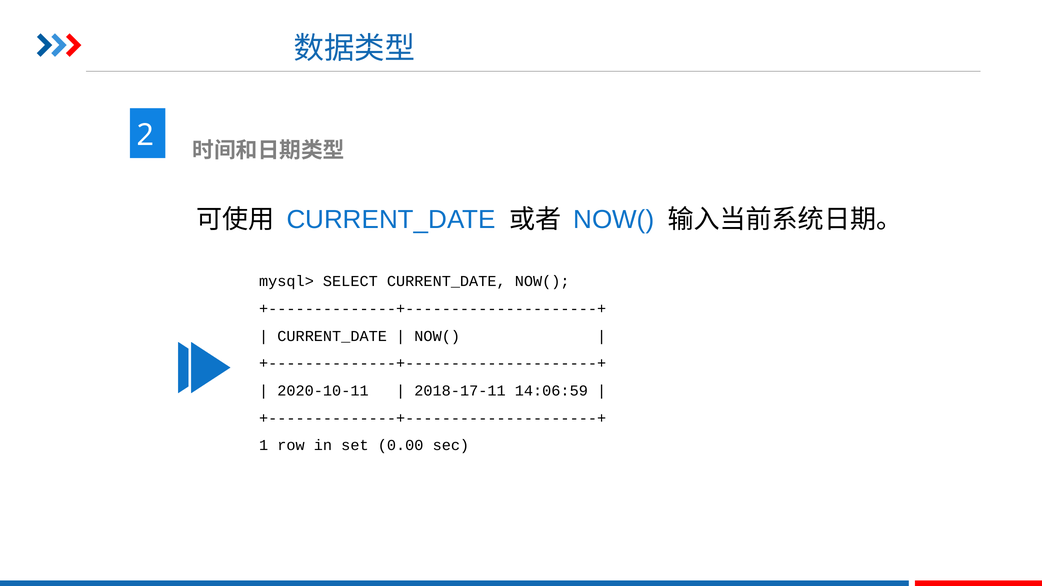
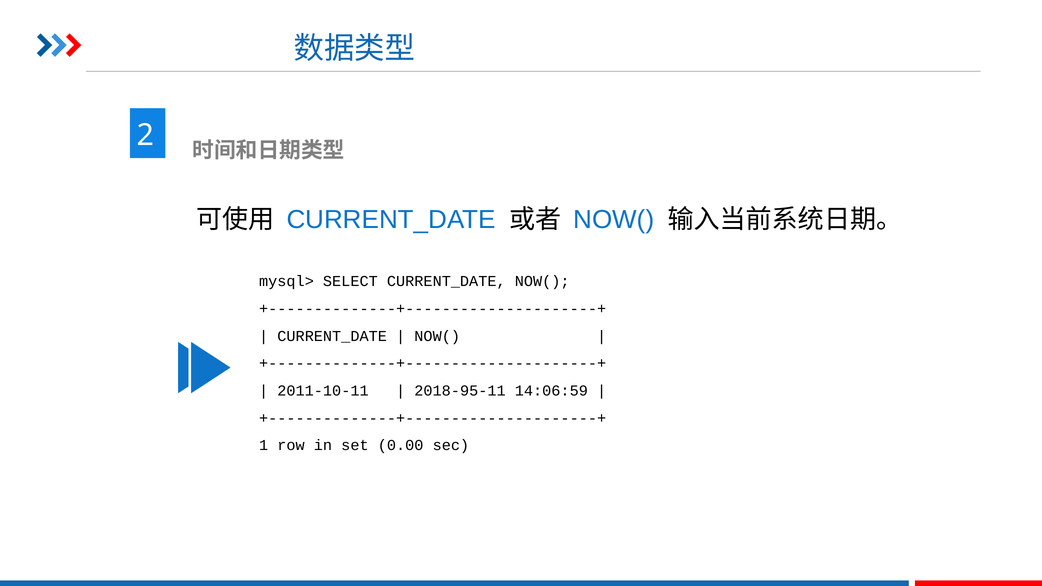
2020-10-11: 2020-10-11 -> 2011-10-11
2018-17-11: 2018-17-11 -> 2018-95-11
